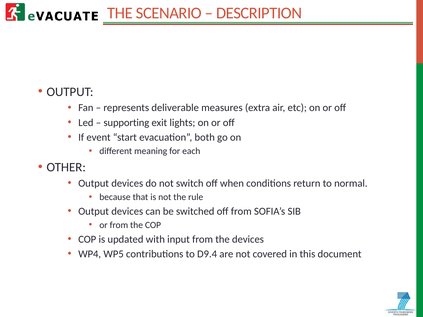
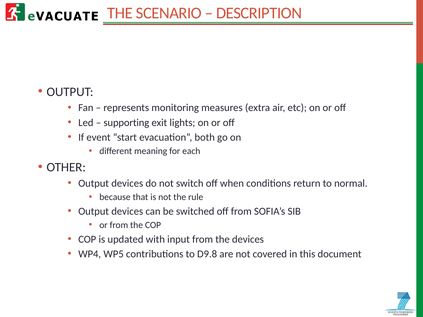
deliverable: deliverable -> monitoring
D9.4: D9.4 -> D9.8
